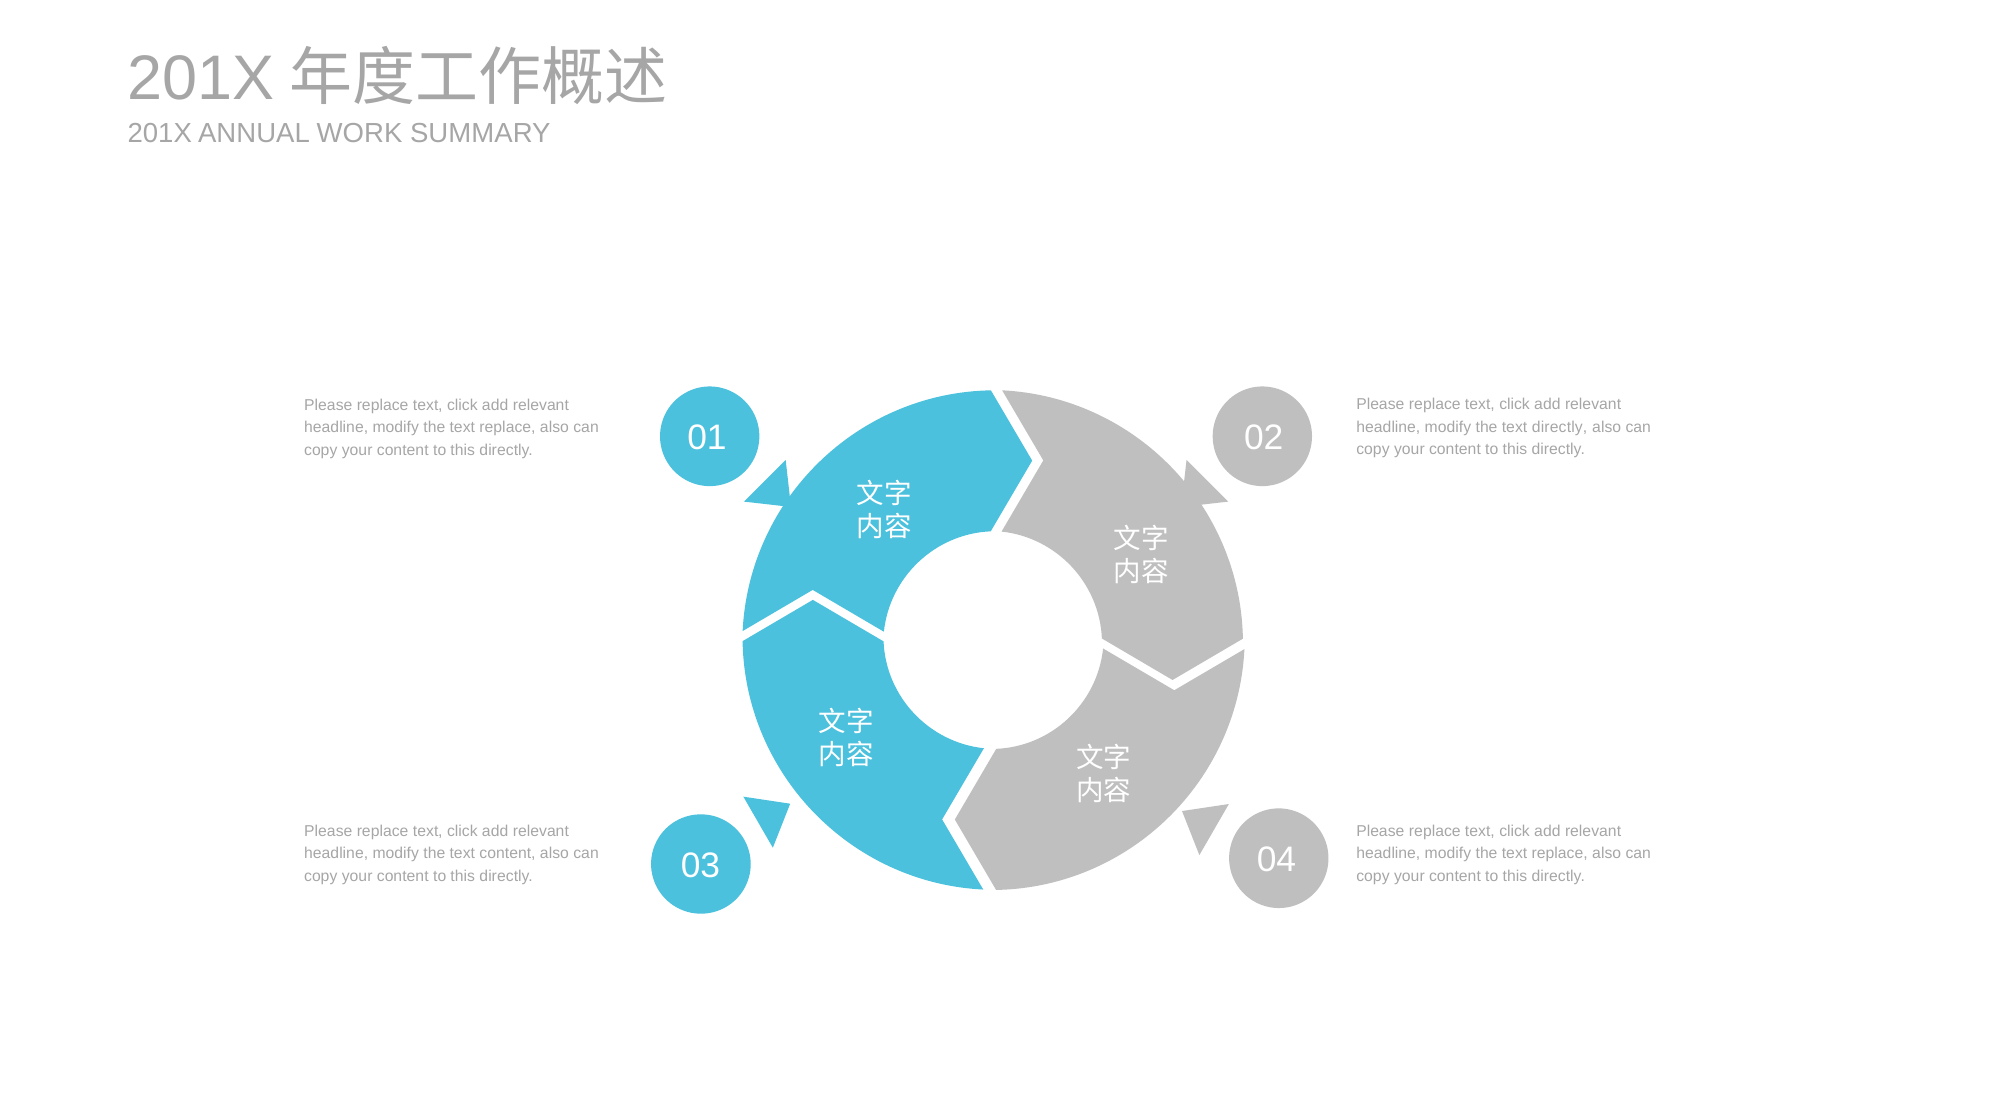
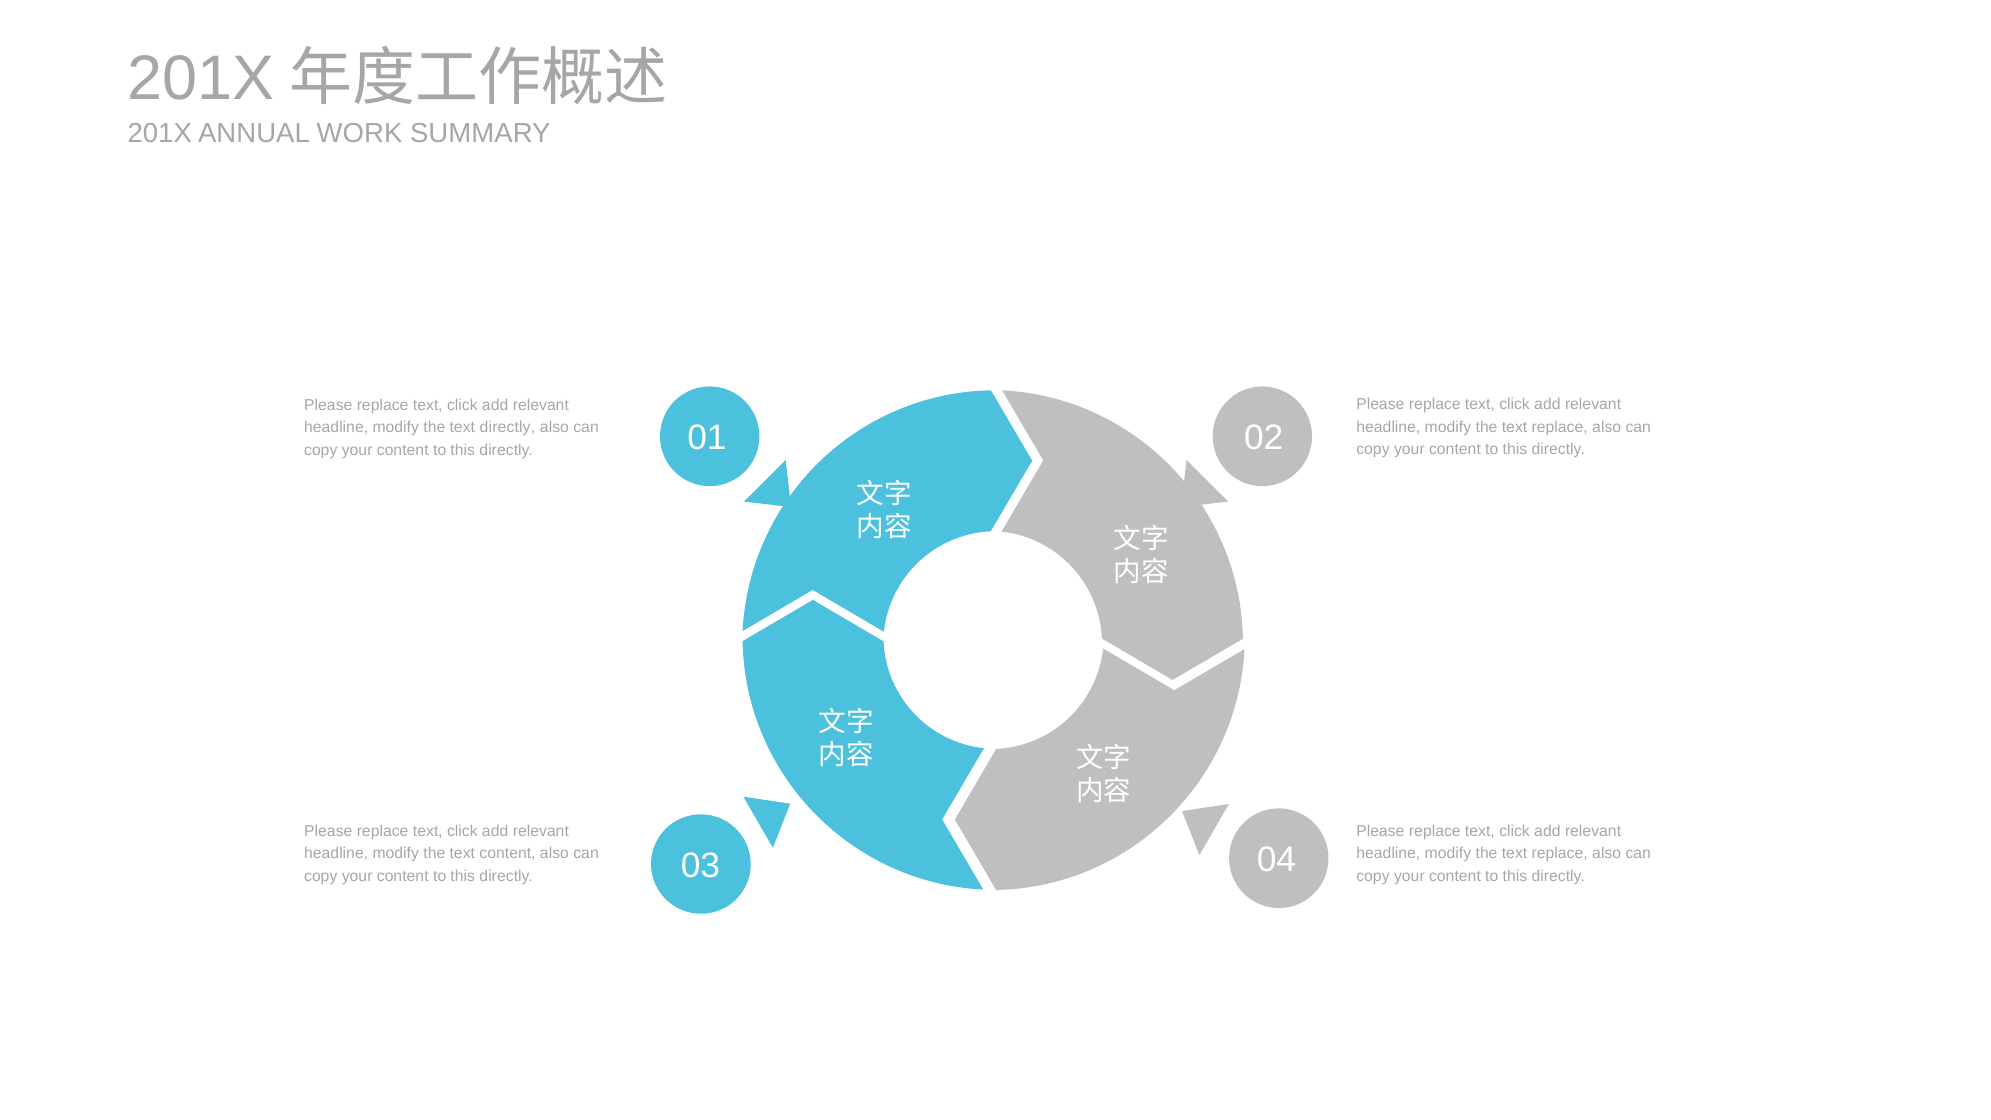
directly at (1560, 427): directly -> replace
replace at (507, 428): replace -> directly
